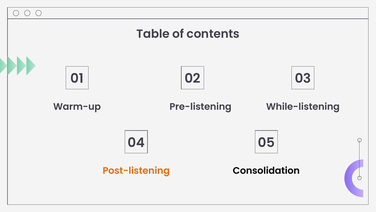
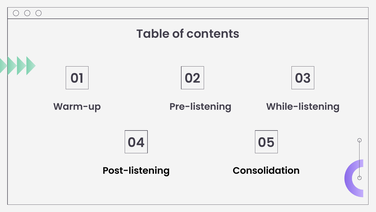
Post-listening colour: orange -> black
